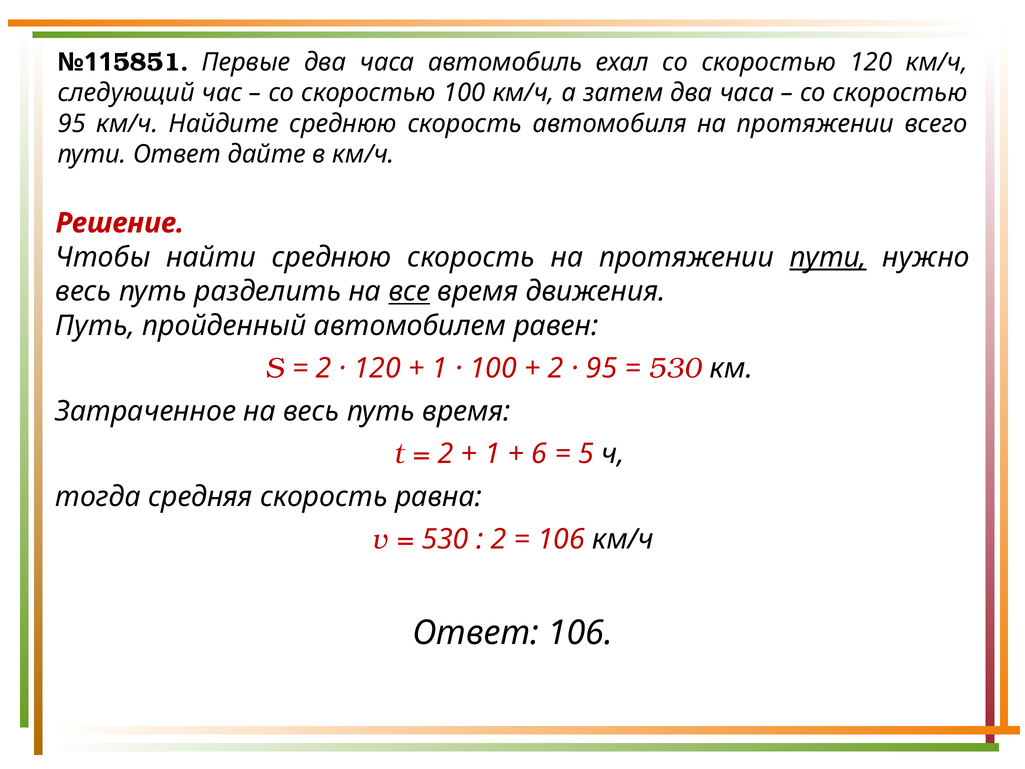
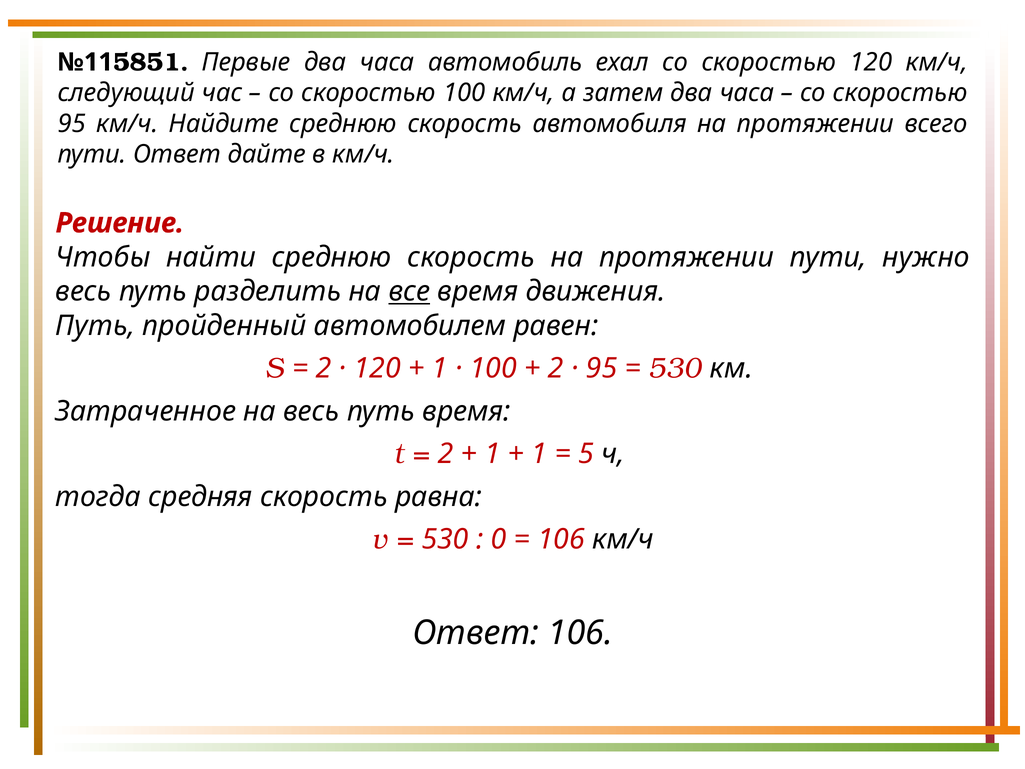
пути at (828, 257) underline: present -> none
6 at (539, 454): 6 -> 1
2 at (499, 539): 2 -> 0
